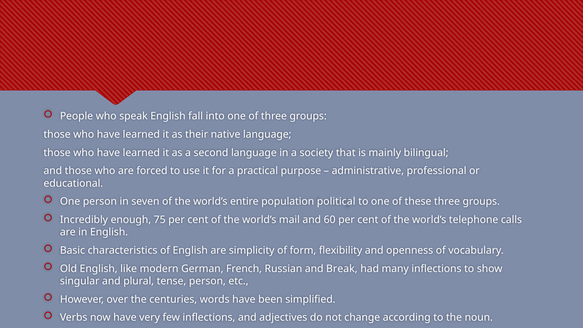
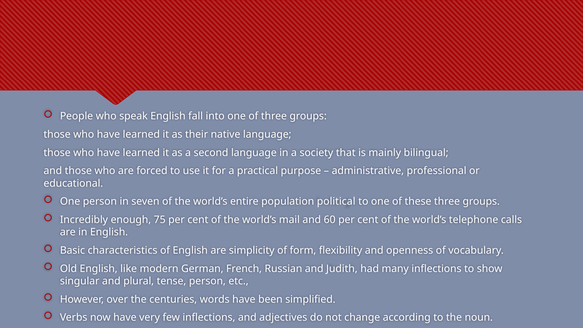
Break: Break -> Judith
